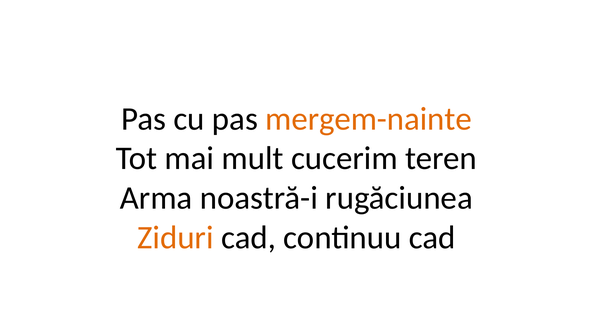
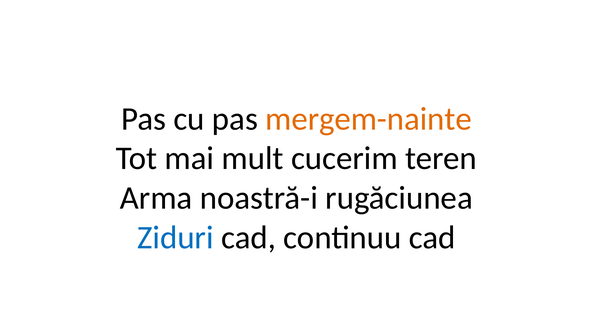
Ziduri colour: orange -> blue
